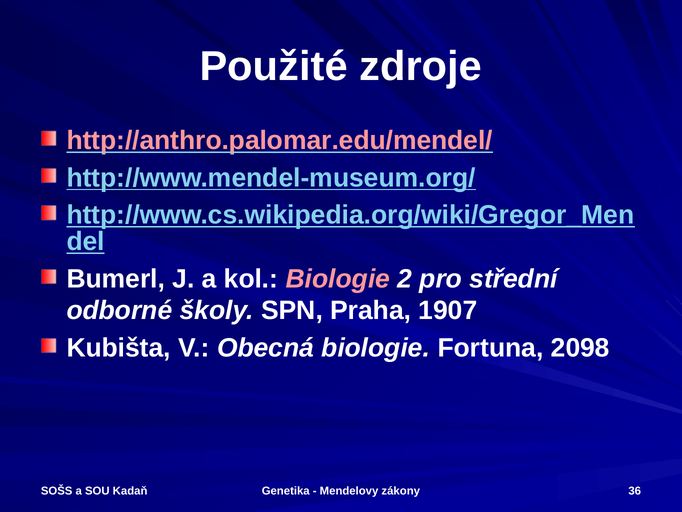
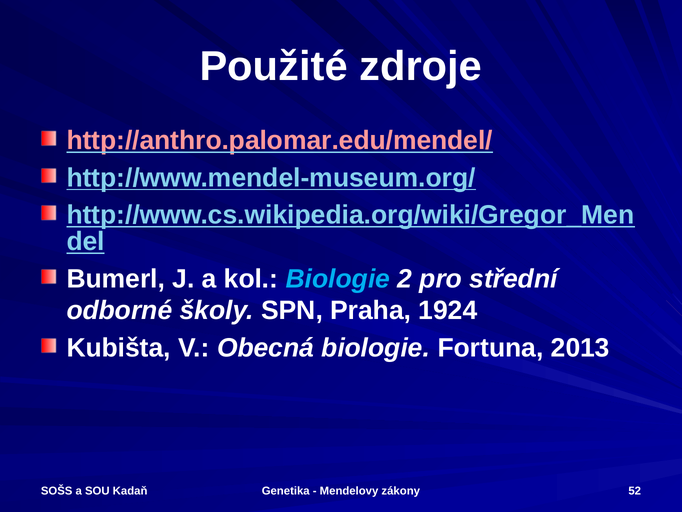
Biologie at (338, 279) colour: pink -> light blue
1907: 1907 -> 1924
2098: 2098 -> 2013
36: 36 -> 52
